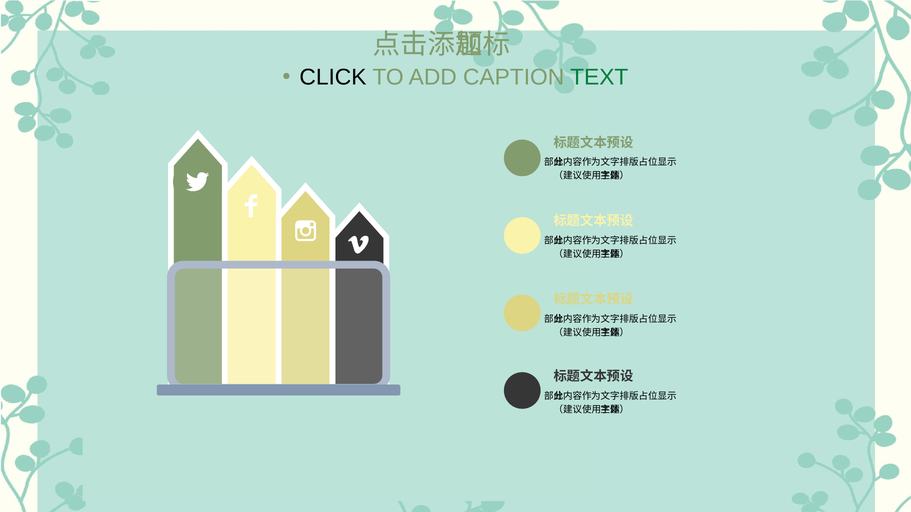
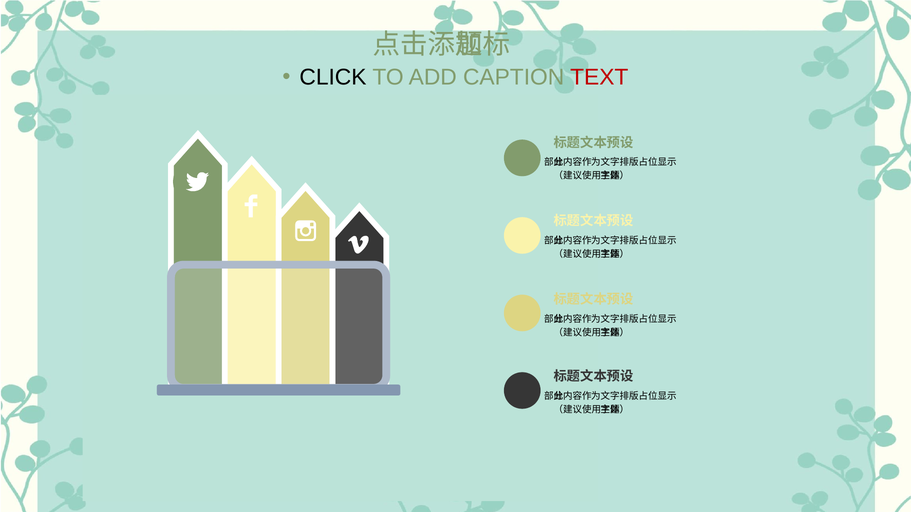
TEXT colour: green -> red
